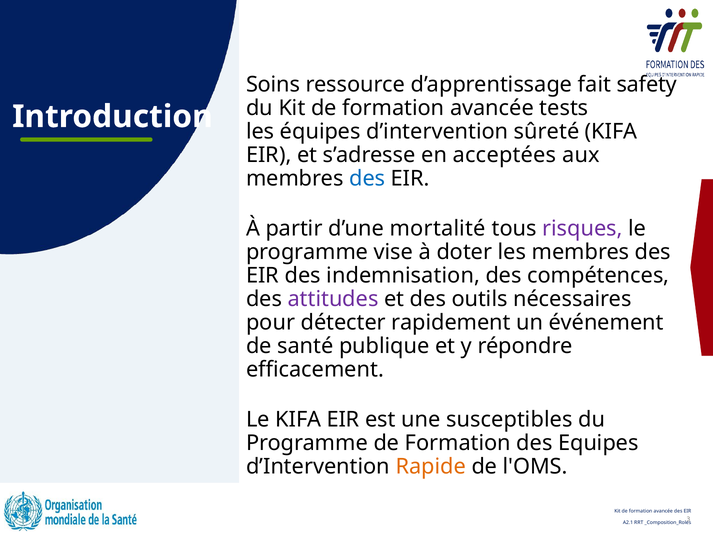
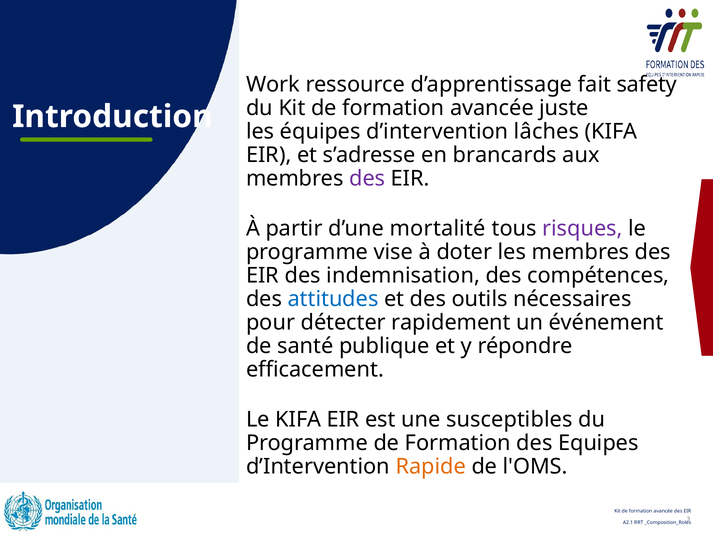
Soins: Soins -> Work
tests: tests -> juste
sûreté: sûreté -> lâches
acceptées: acceptées -> brancards
des at (367, 178) colour: blue -> purple
attitudes colour: purple -> blue
